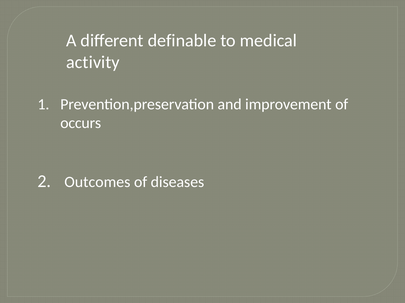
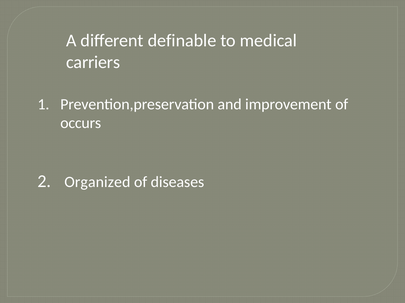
activity: activity -> carriers
Outcomes: Outcomes -> Organized
